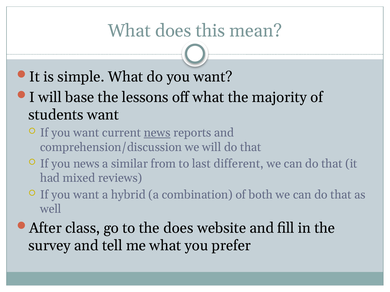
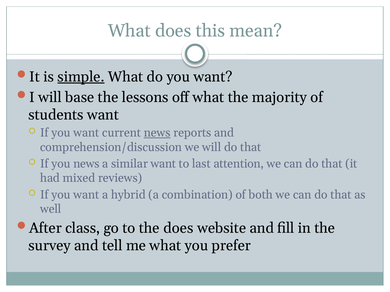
simple underline: none -> present
similar from: from -> want
different: different -> attention
